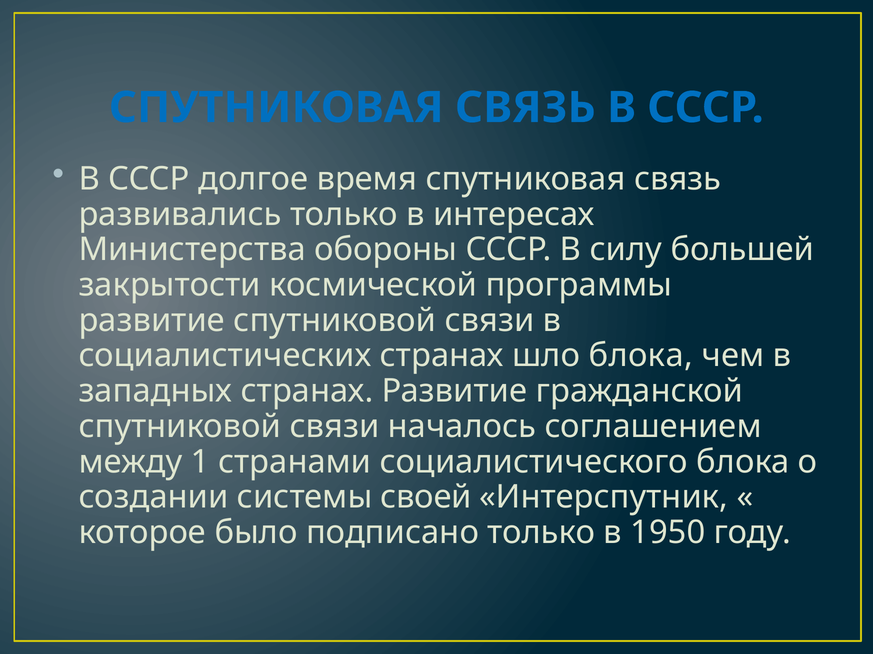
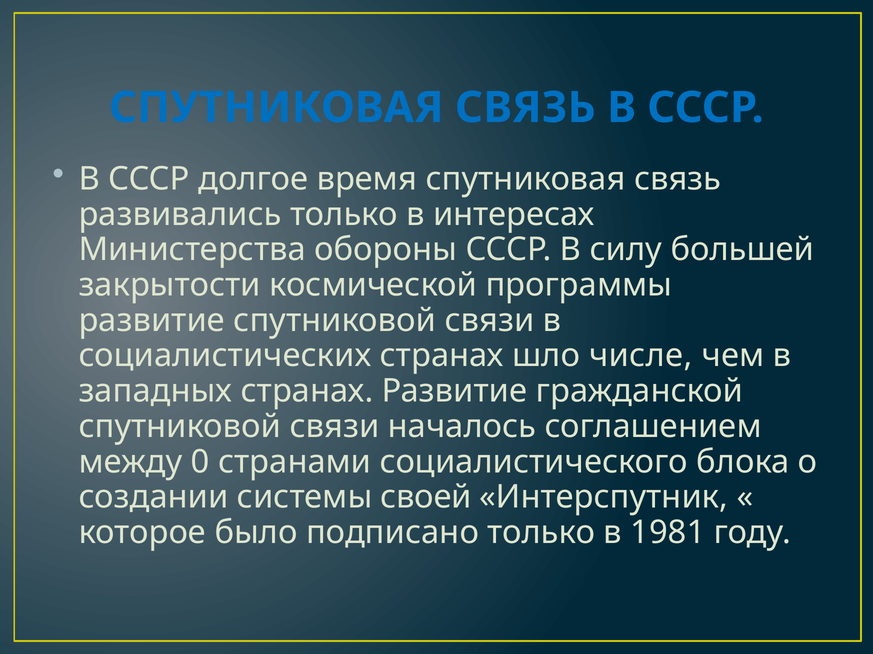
шло блока: блока -> числе
1: 1 -> 0
1950: 1950 -> 1981
